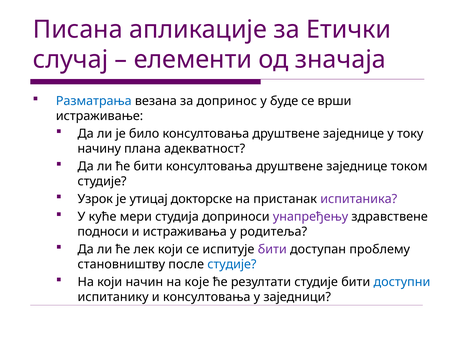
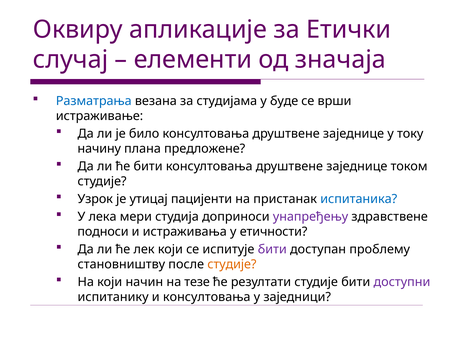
Писана: Писана -> Оквиру
допринос: допринос -> студијама
адекватност: адекватност -> предложене
докторске: докторске -> пацијенти
испитаника colour: purple -> blue
куће: куће -> лека
родитеља: родитеља -> етичности
студије at (232, 265) colour: blue -> orange
које: које -> тезе
доступни colour: blue -> purple
